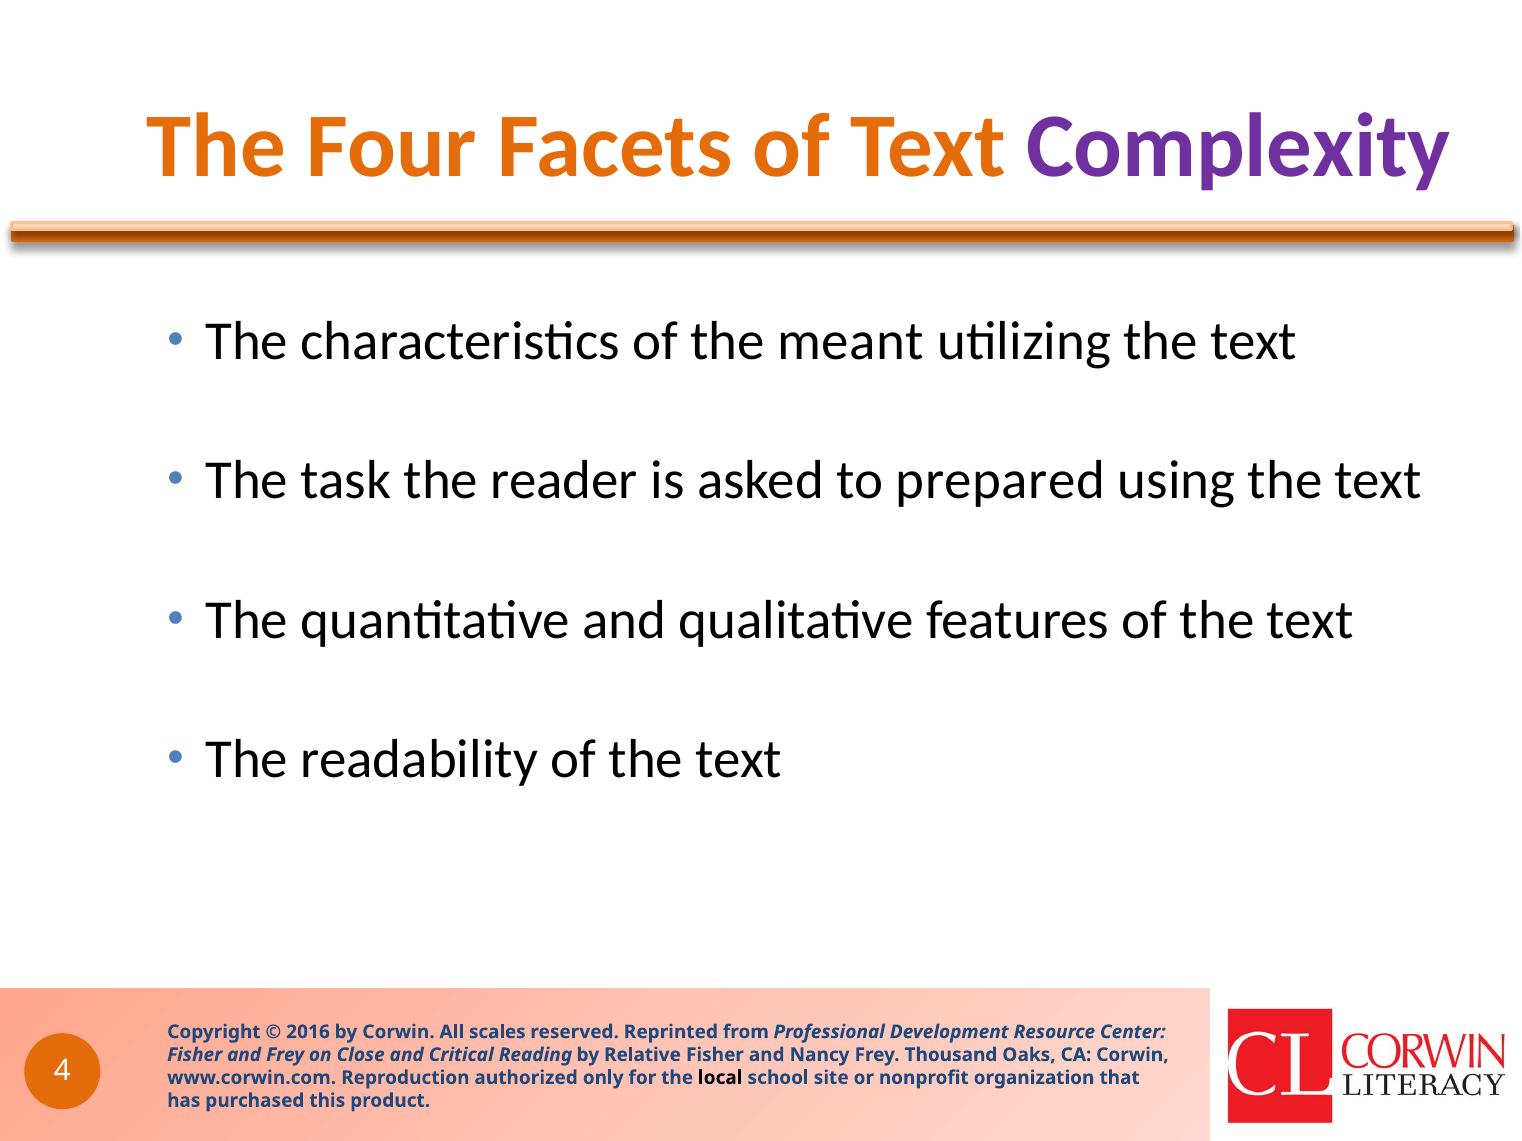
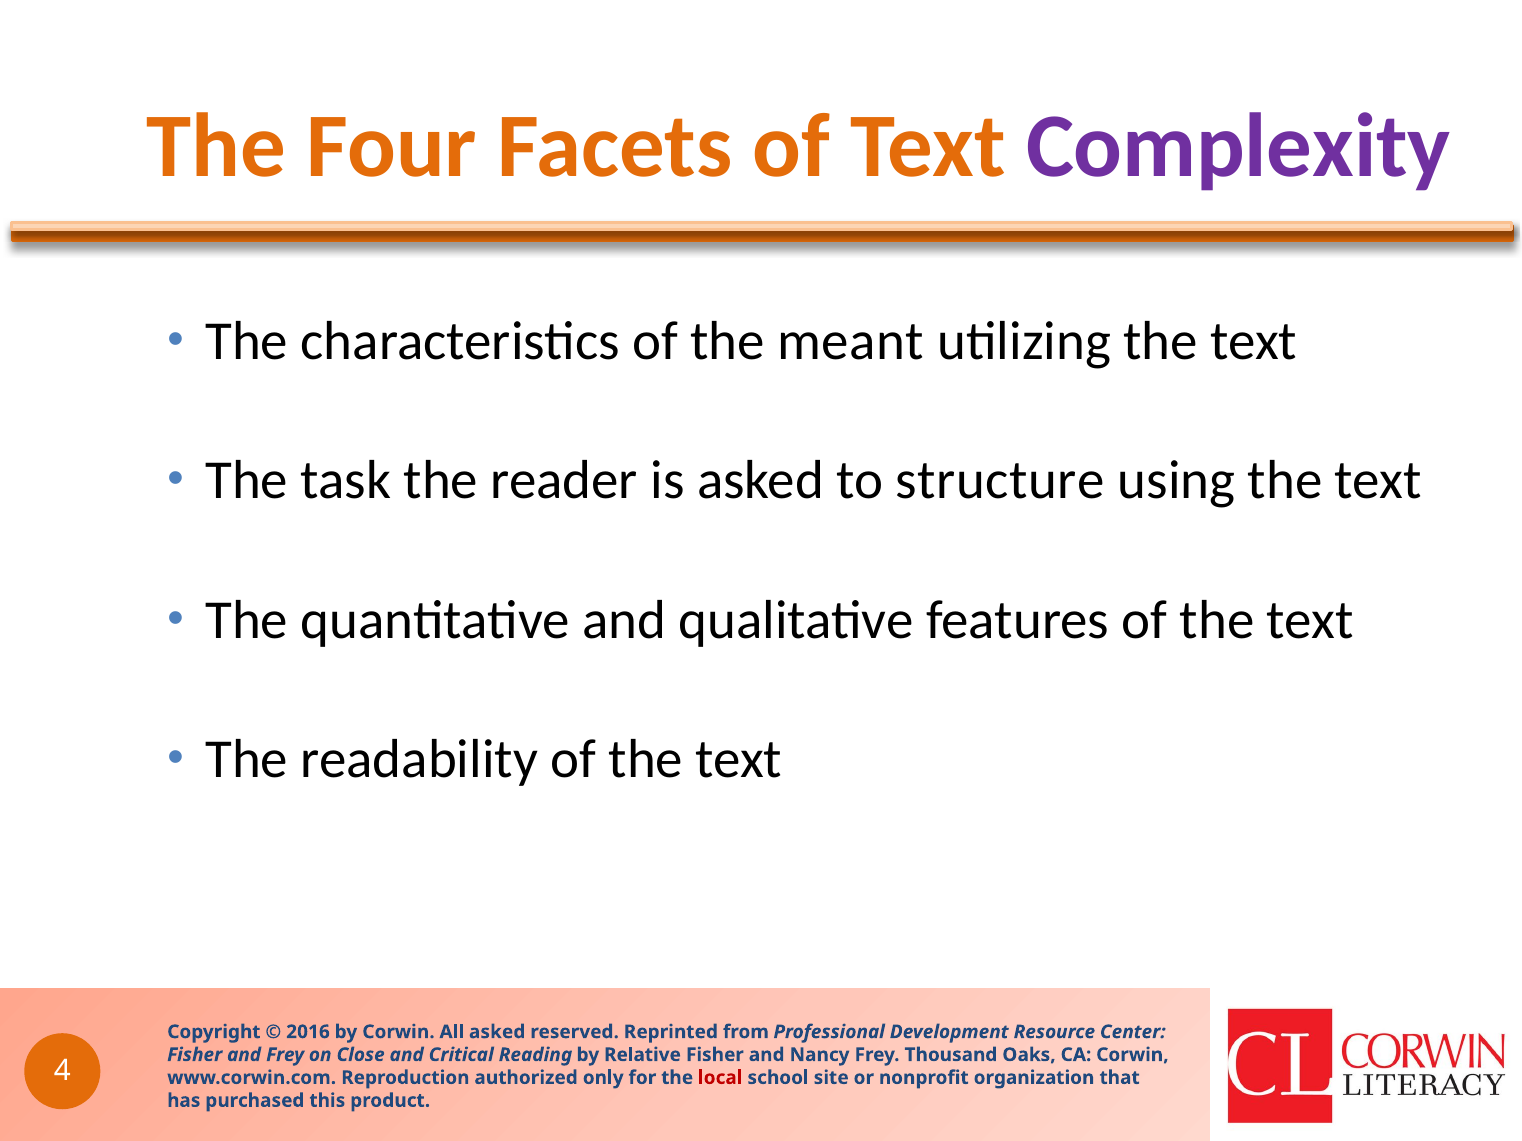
prepared: prepared -> structure
All scales: scales -> asked
local colour: black -> red
